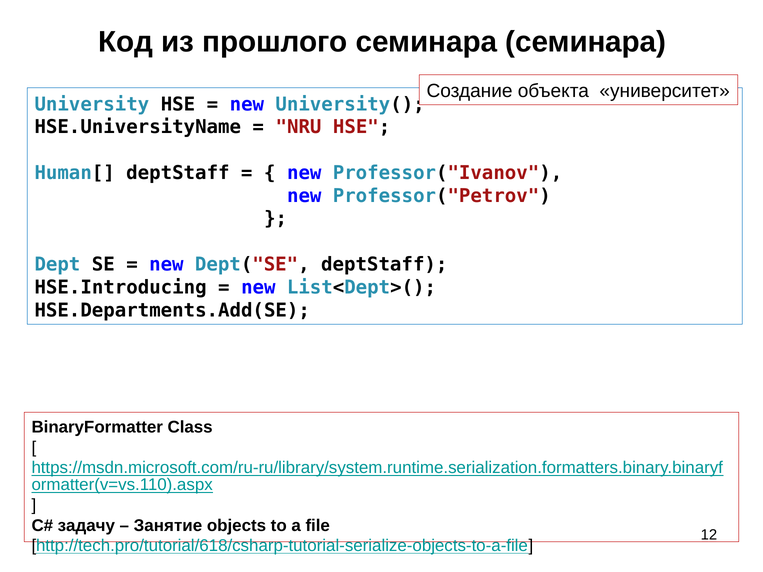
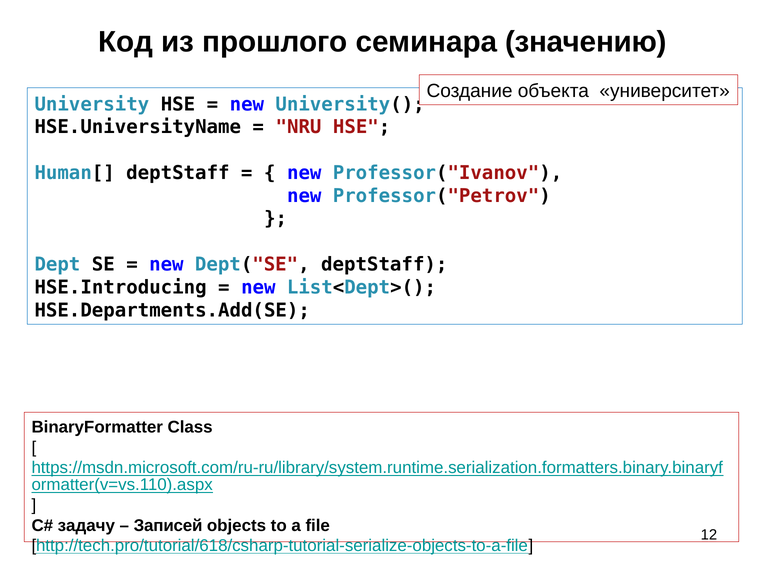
семинара семинара: семинара -> значению
Занятие: Занятие -> Записей
